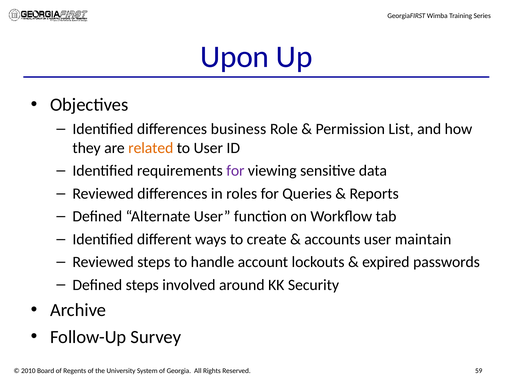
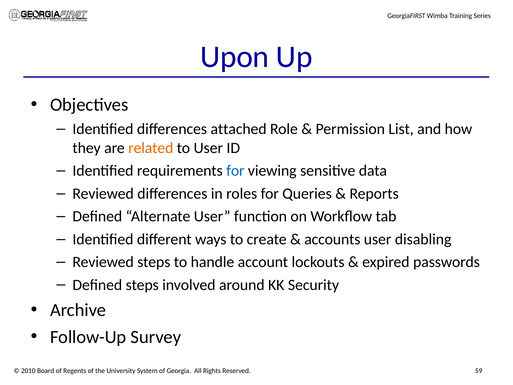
business: business -> attached
for at (235, 171) colour: purple -> blue
maintain: maintain -> disabling
